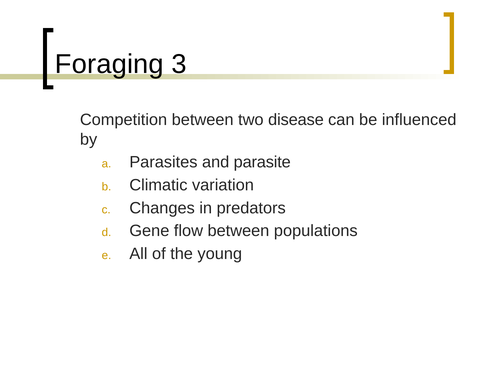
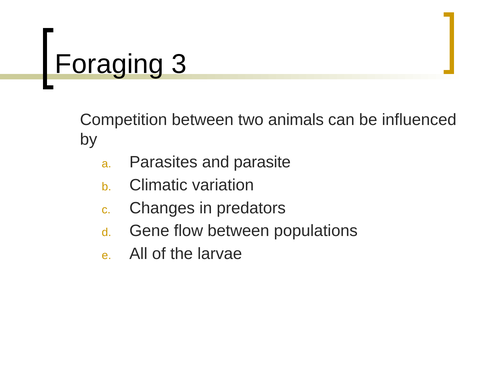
disease: disease -> animals
young: young -> larvae
